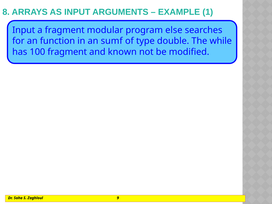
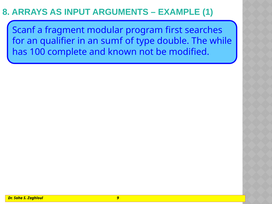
Input at (24, 30): Input -> Scanf
else: else -> first
function: function -> qualifier
100 fragment: fragment -> complete
